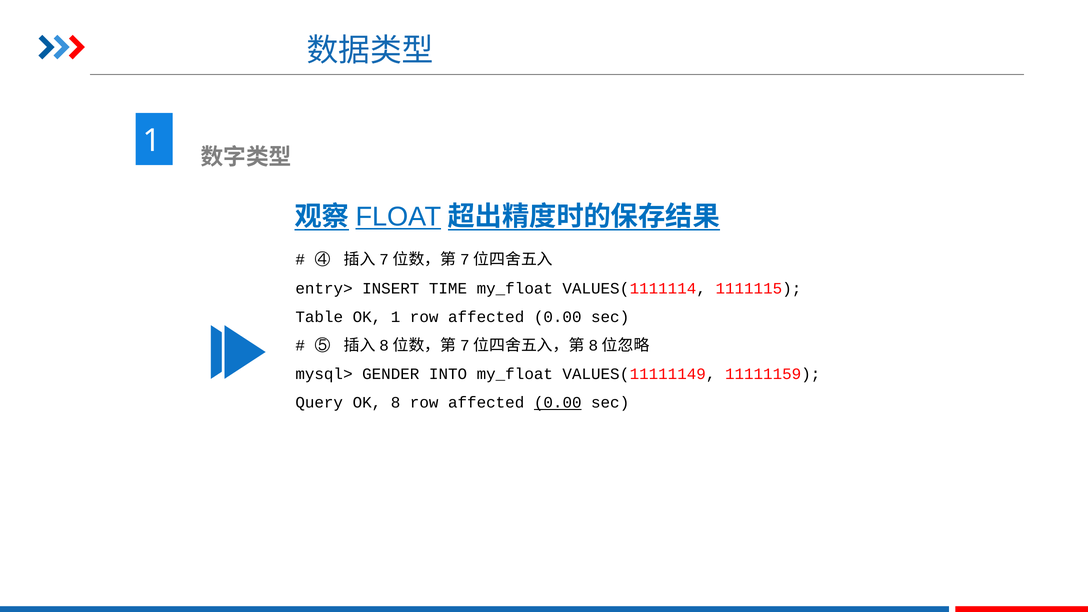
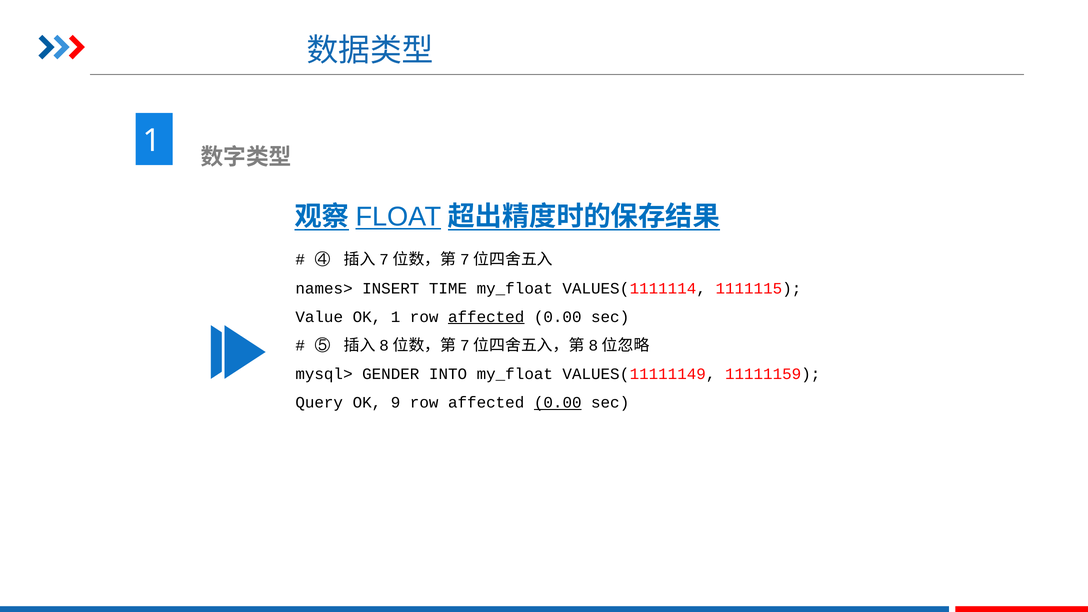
entry>: entry> -> names>
Table: Table -> Value
affected at (486, 317) underline: none -> present
8: 8 -> 9
